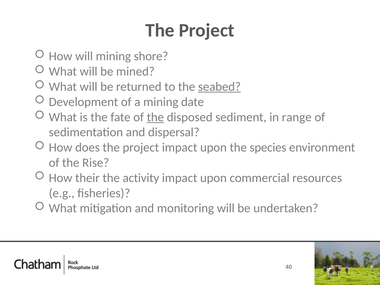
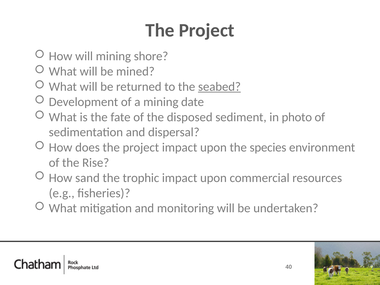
the at (155, 117) underline: present -> none
range: range -> photo
their: their -> sand
activity: activity -> trophic
